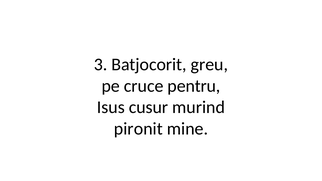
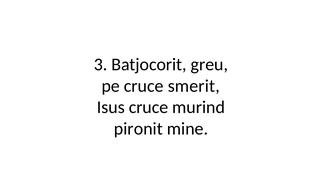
pentru: pentru -> smerit
Isus cusur: cusur -> cruce
